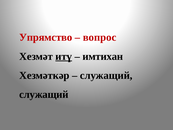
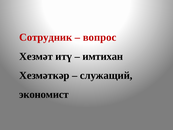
Упрямство: Упрямство -> Сотрудник
итү underline: present -> none
служащий at (44, 94): служащий -> экономист
